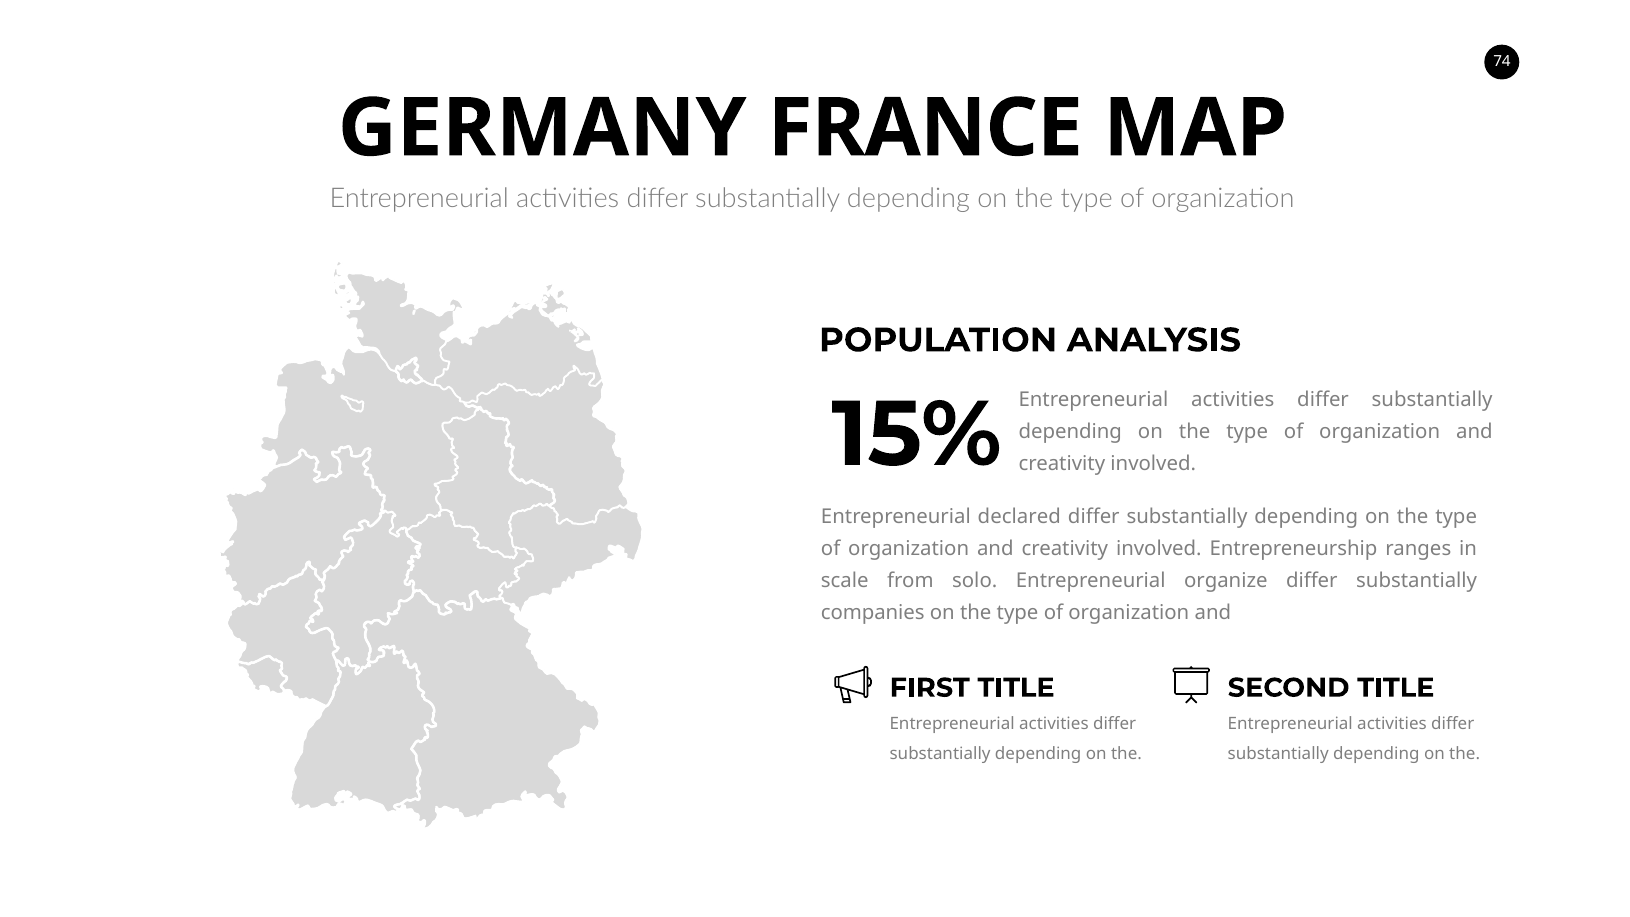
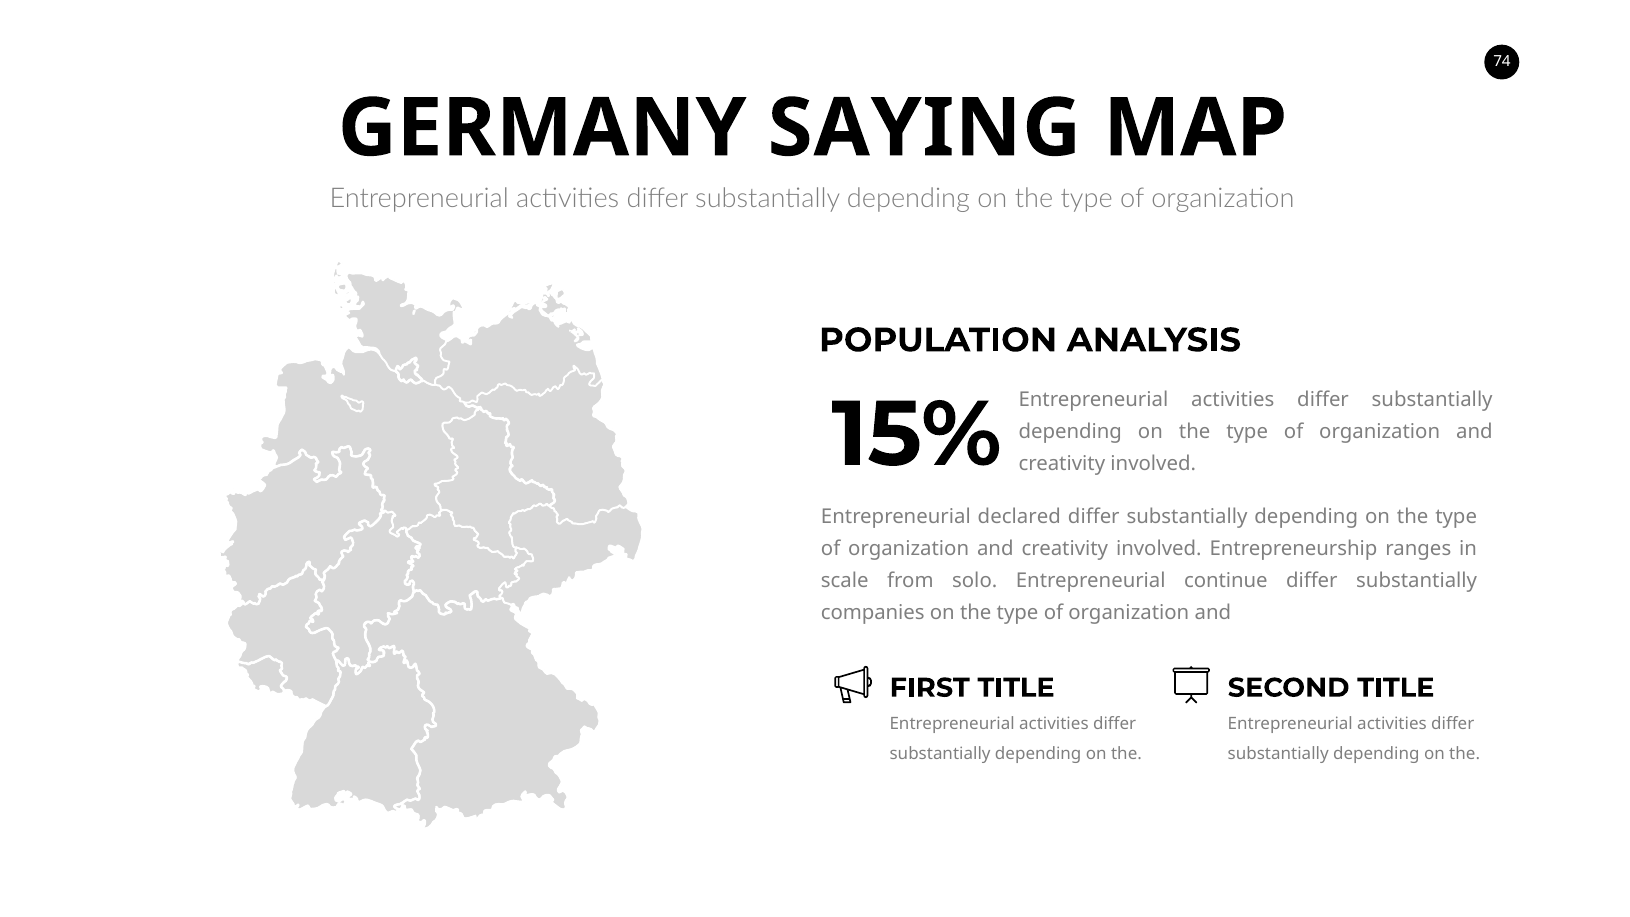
FRANCE: FRANCE -> SAYING
organize: organize -> continue
